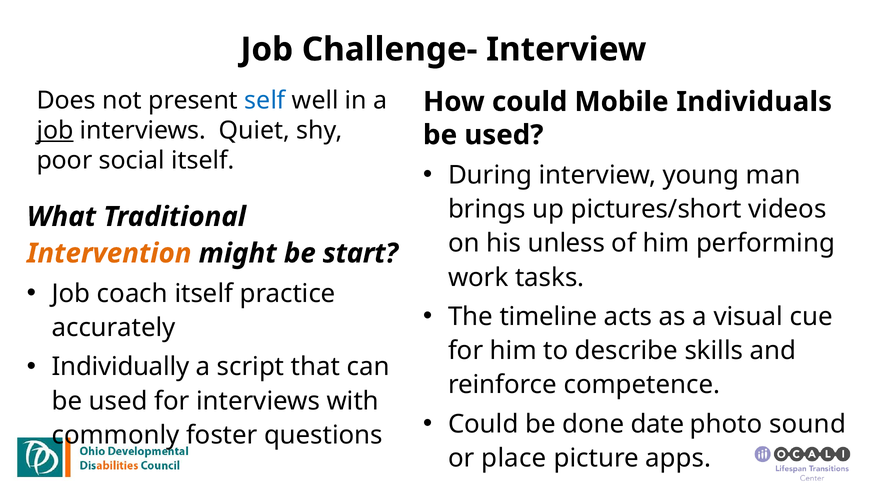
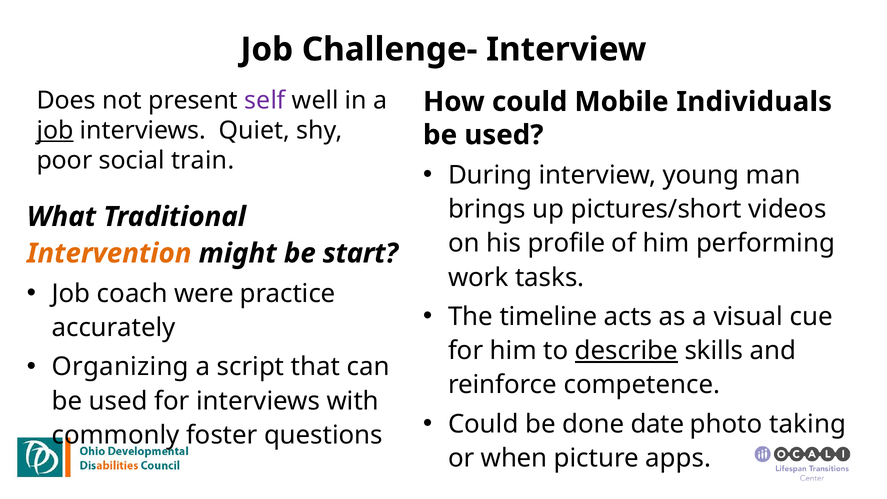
self colour: blue -> purple
social itself: itself -> train
unless: unless -> profile
coach itself: itself -> were
describe underline: none -> present
Individually: Individually -> Organizing
sound: sound -> taking
place: place -> when
